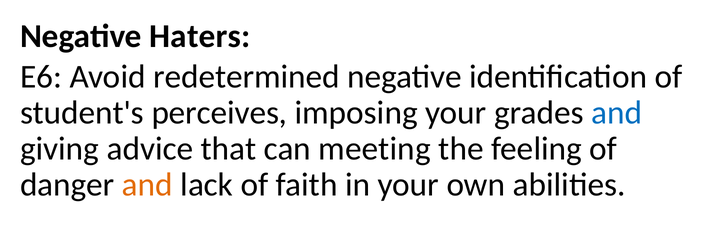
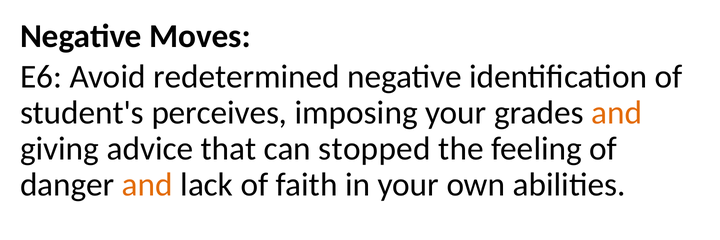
Haters: Haters -> Moves
and at (617, 113) colour: blue -> orange
meeting: meeting -> stopped
